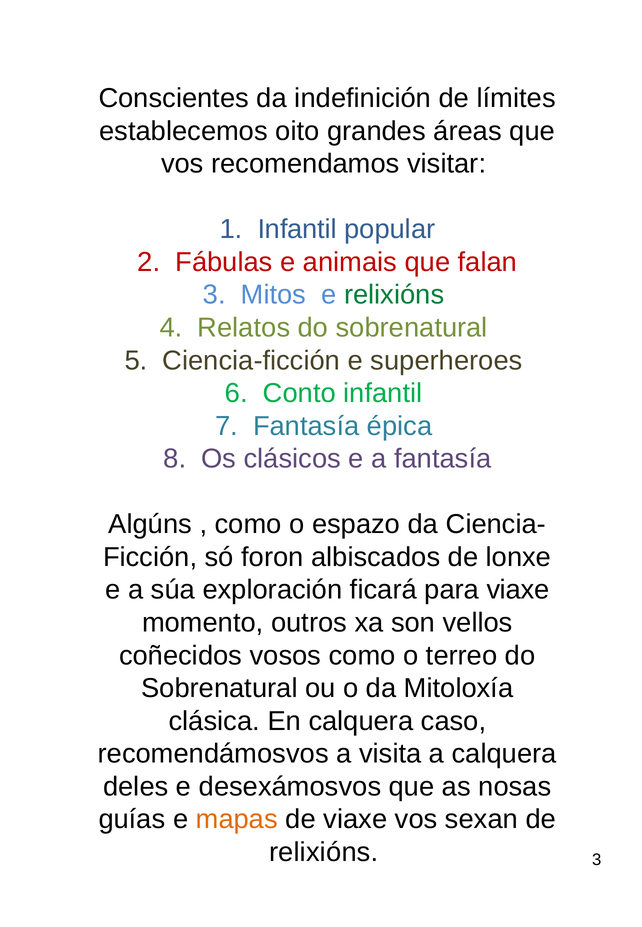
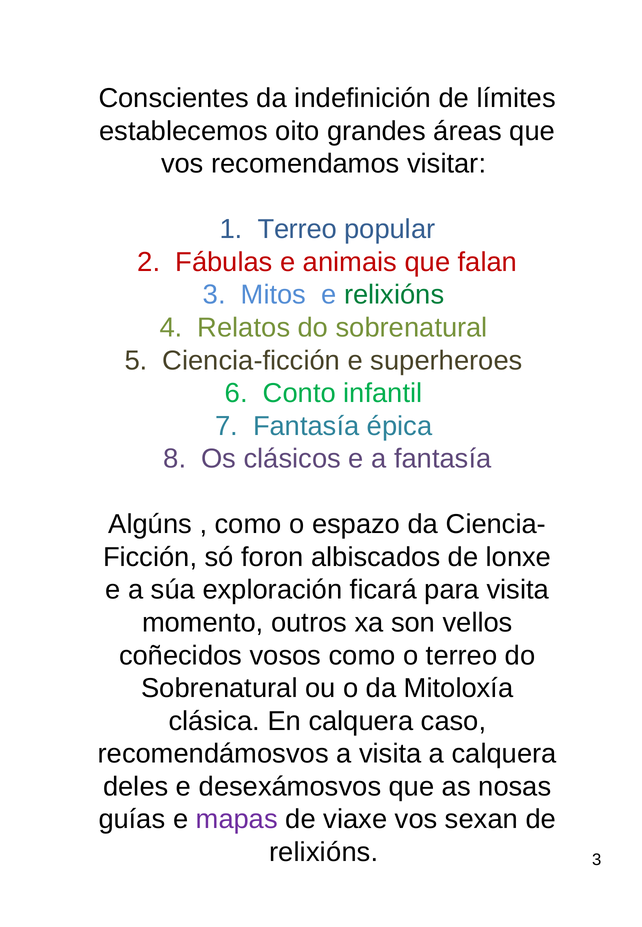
Infantil at (297, 229): Infantil -> Terreo
para viaxe: viaxe -> visita
mapas colour: orange -> purple
